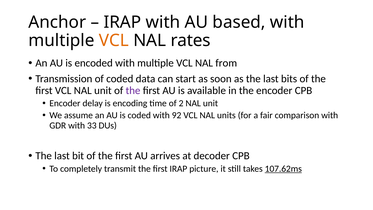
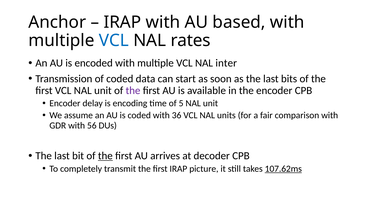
VCL at (114, 41) colour: orange -> blue
from: from -> inter
2: 2 -> 5
92: 92 -> 36
33: 33 -> 56
the at (105, 156) underline: none -> present
